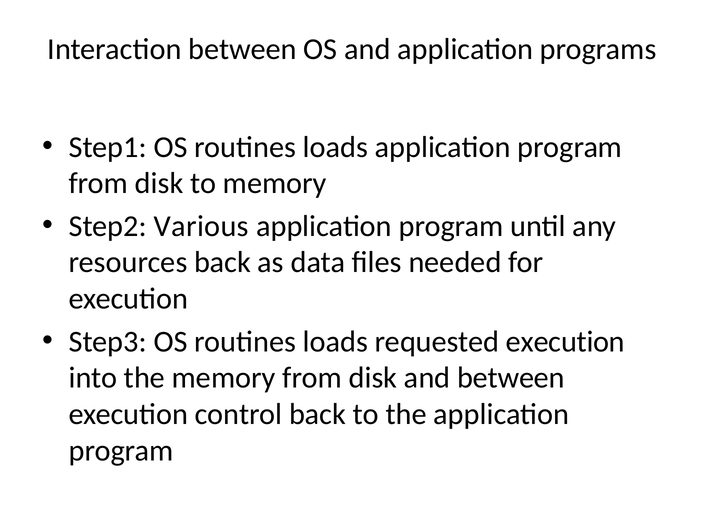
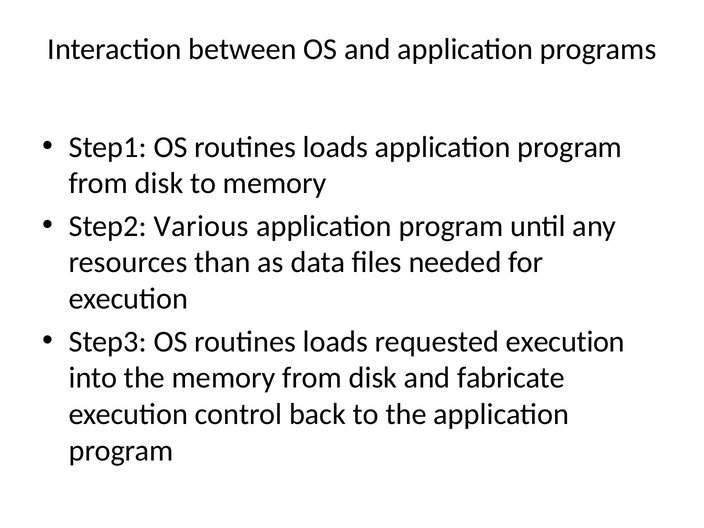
resources back: back -> than
and between: between -> fabricate
